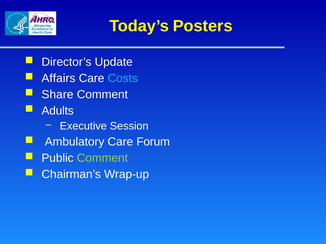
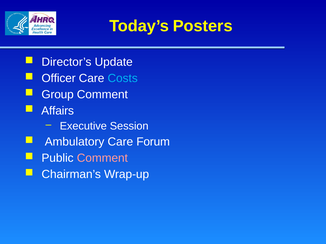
Affairs: Affairs -> Officer
Share: Share -> Group
Adults: Adults -> Affairs
Comment at (102, 158) colour: light green -> pink
